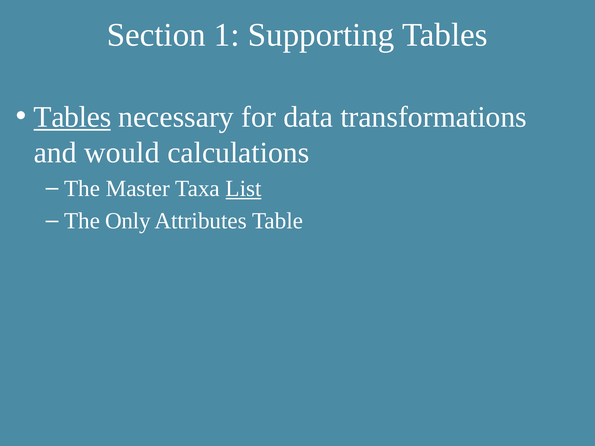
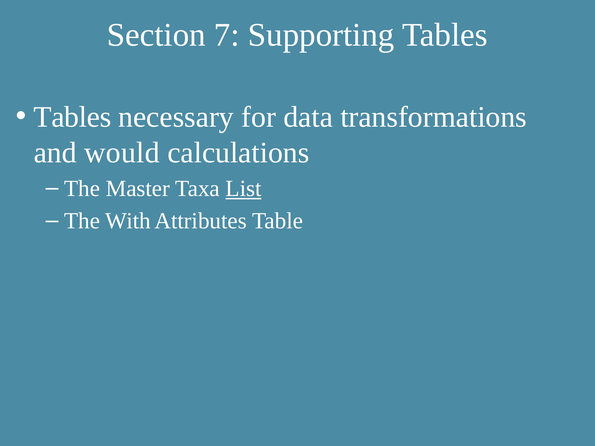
1: 1 -> 7
Tables at (72, 117) underline: present -> none
Only: Only -> With
